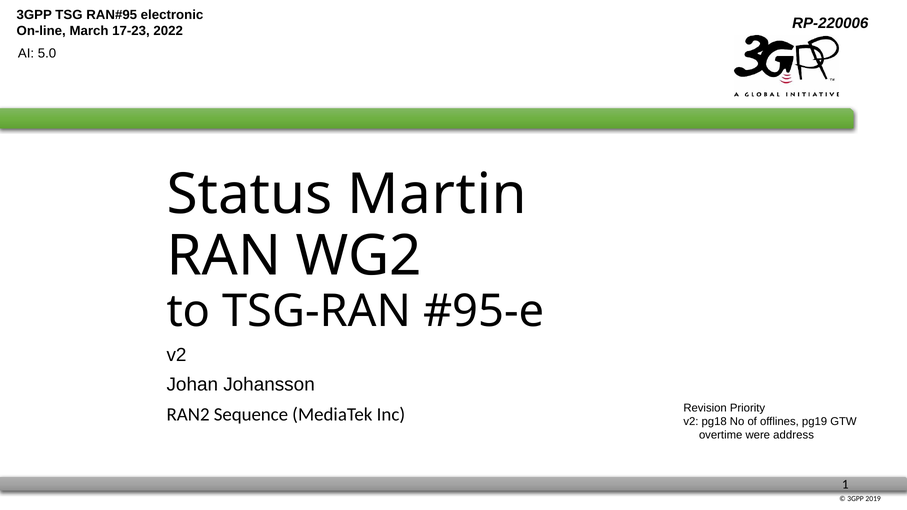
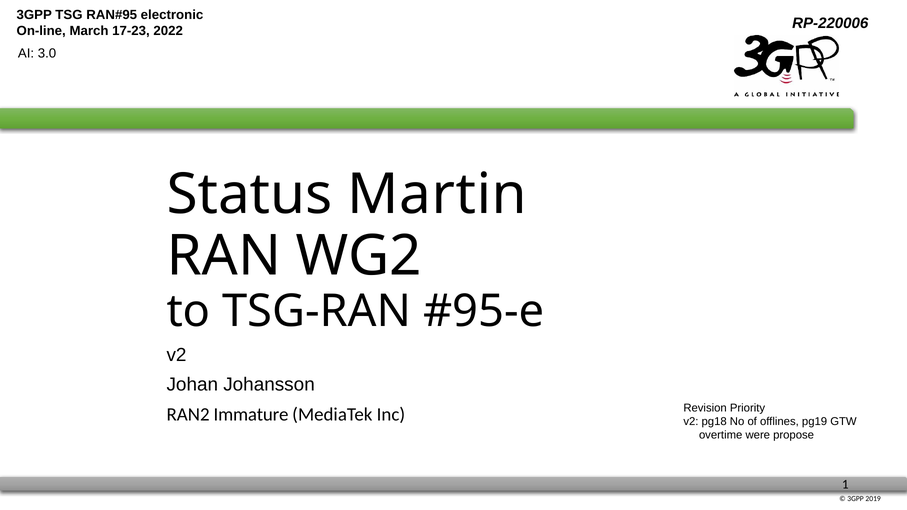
5.0: 5.0 -> 3.0
Sequence: Sequence -> Immature
address: address -> propose
